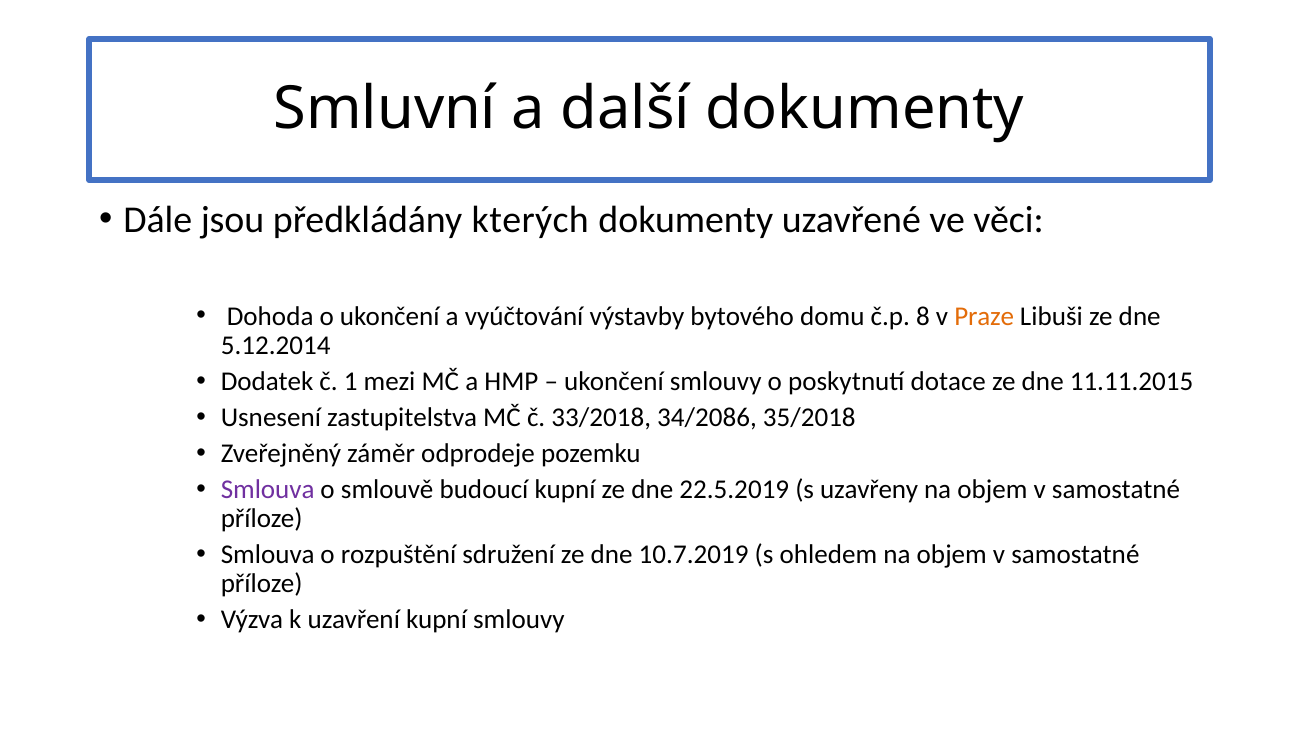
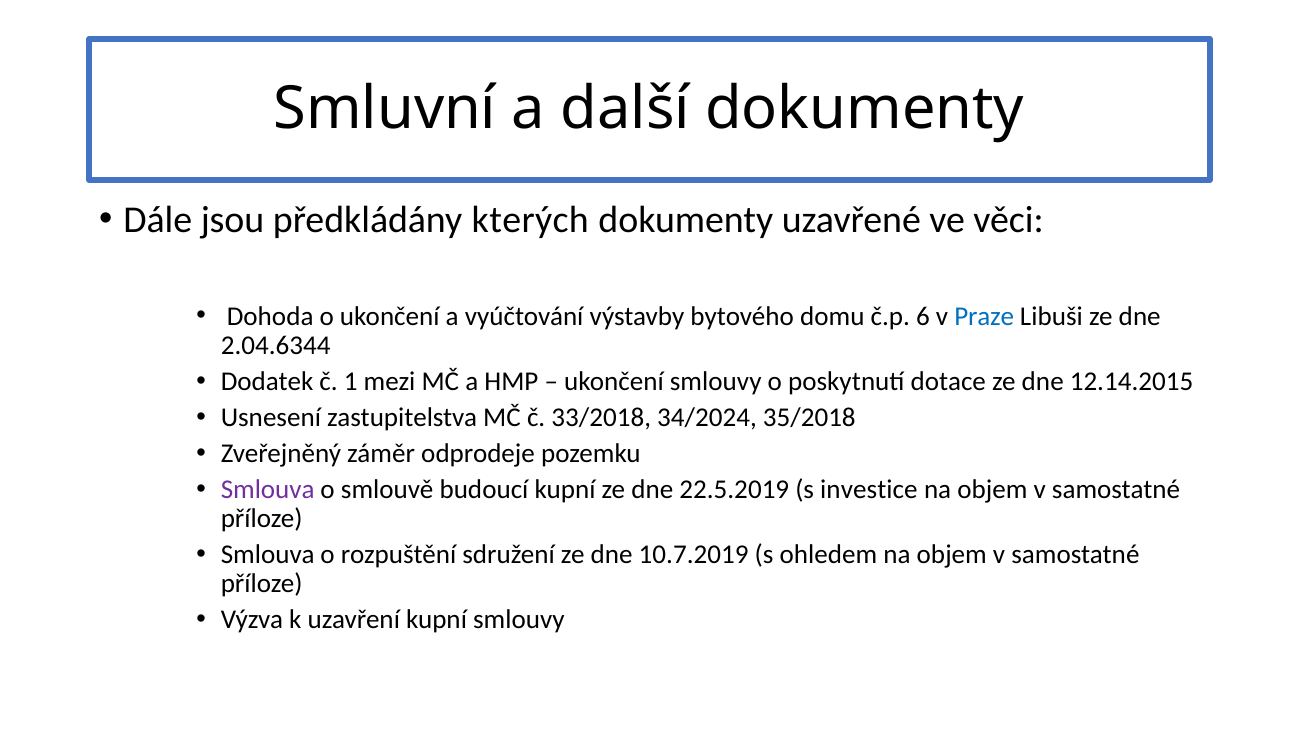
8: 8 -> 6
Praze colour: orange -> blue
5.12.2014: 5.12.2014 -> 2.04.6344
11.11.2015: 11.11.2015 -> 12.14.2015
34/2086: 34/2086 -> 34/2024
uzavřeny: uzavřeny -> investice
